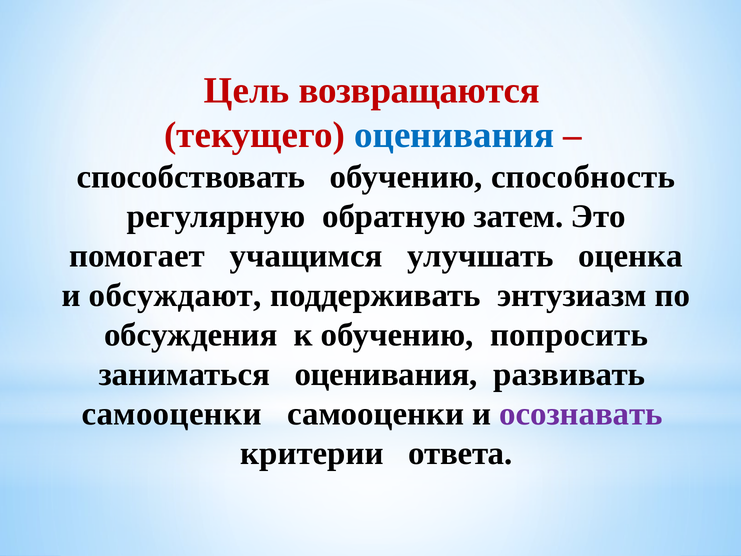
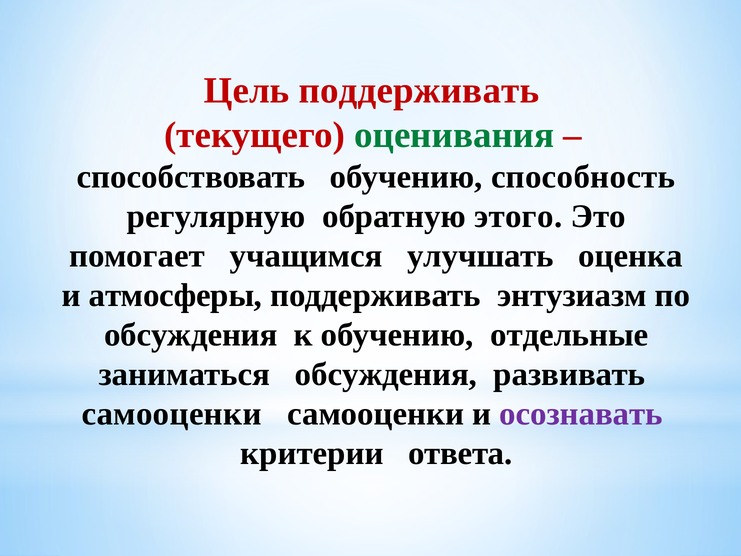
Цель возвращаются: возвращаются -> поддерживать
оценивания at (454, 135) colour: blue -> green
затем: затем -> этого
обсуждают: обсуждают -> атмосферы
попросить: попросить -> отдельные
заниматься оценивания: оценивания -> обсуждения
